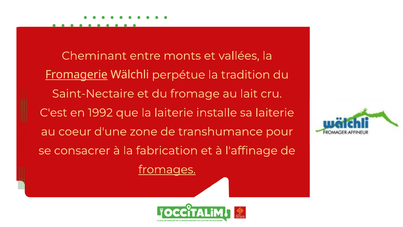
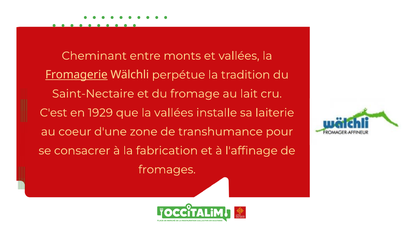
1992: 1992 -> 1929
la laiterie: laiterie -> vallées
fromages underline: present -> none
